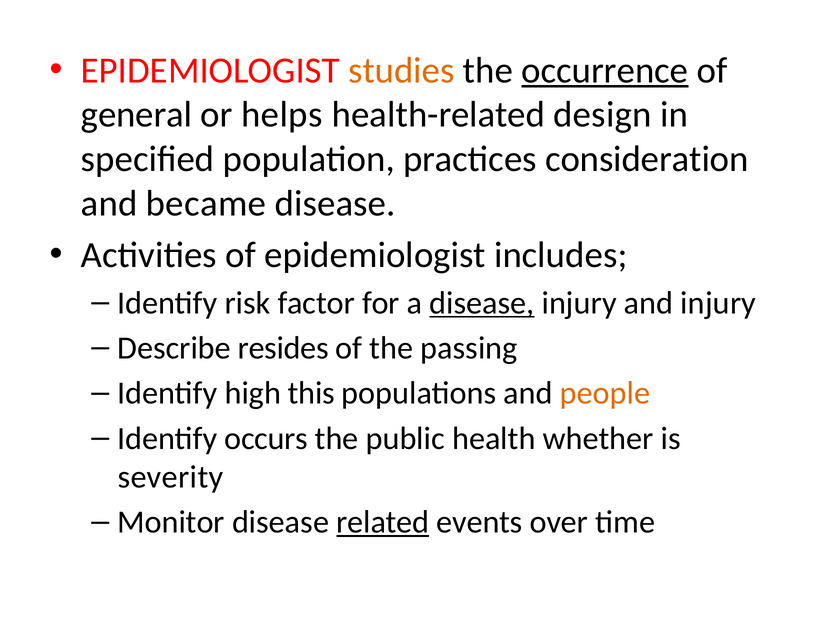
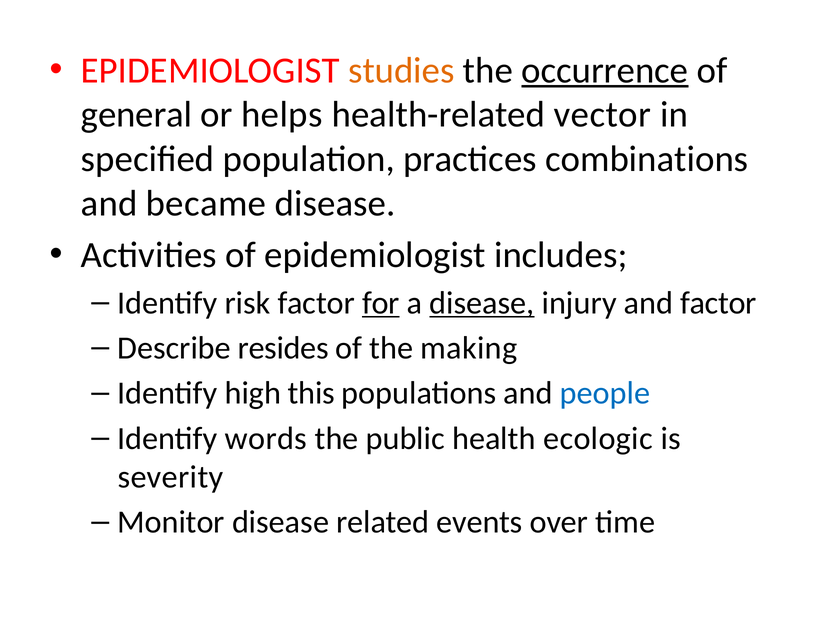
design: design -> vector
consideration: consideration -> combinations
for underline: none -> present
and injury: injury -> factor
passing: passing -> making
people colour: orange -> blue
occurs: occurs -> words
whether: whether -> ecologic
related underline: present -> none
